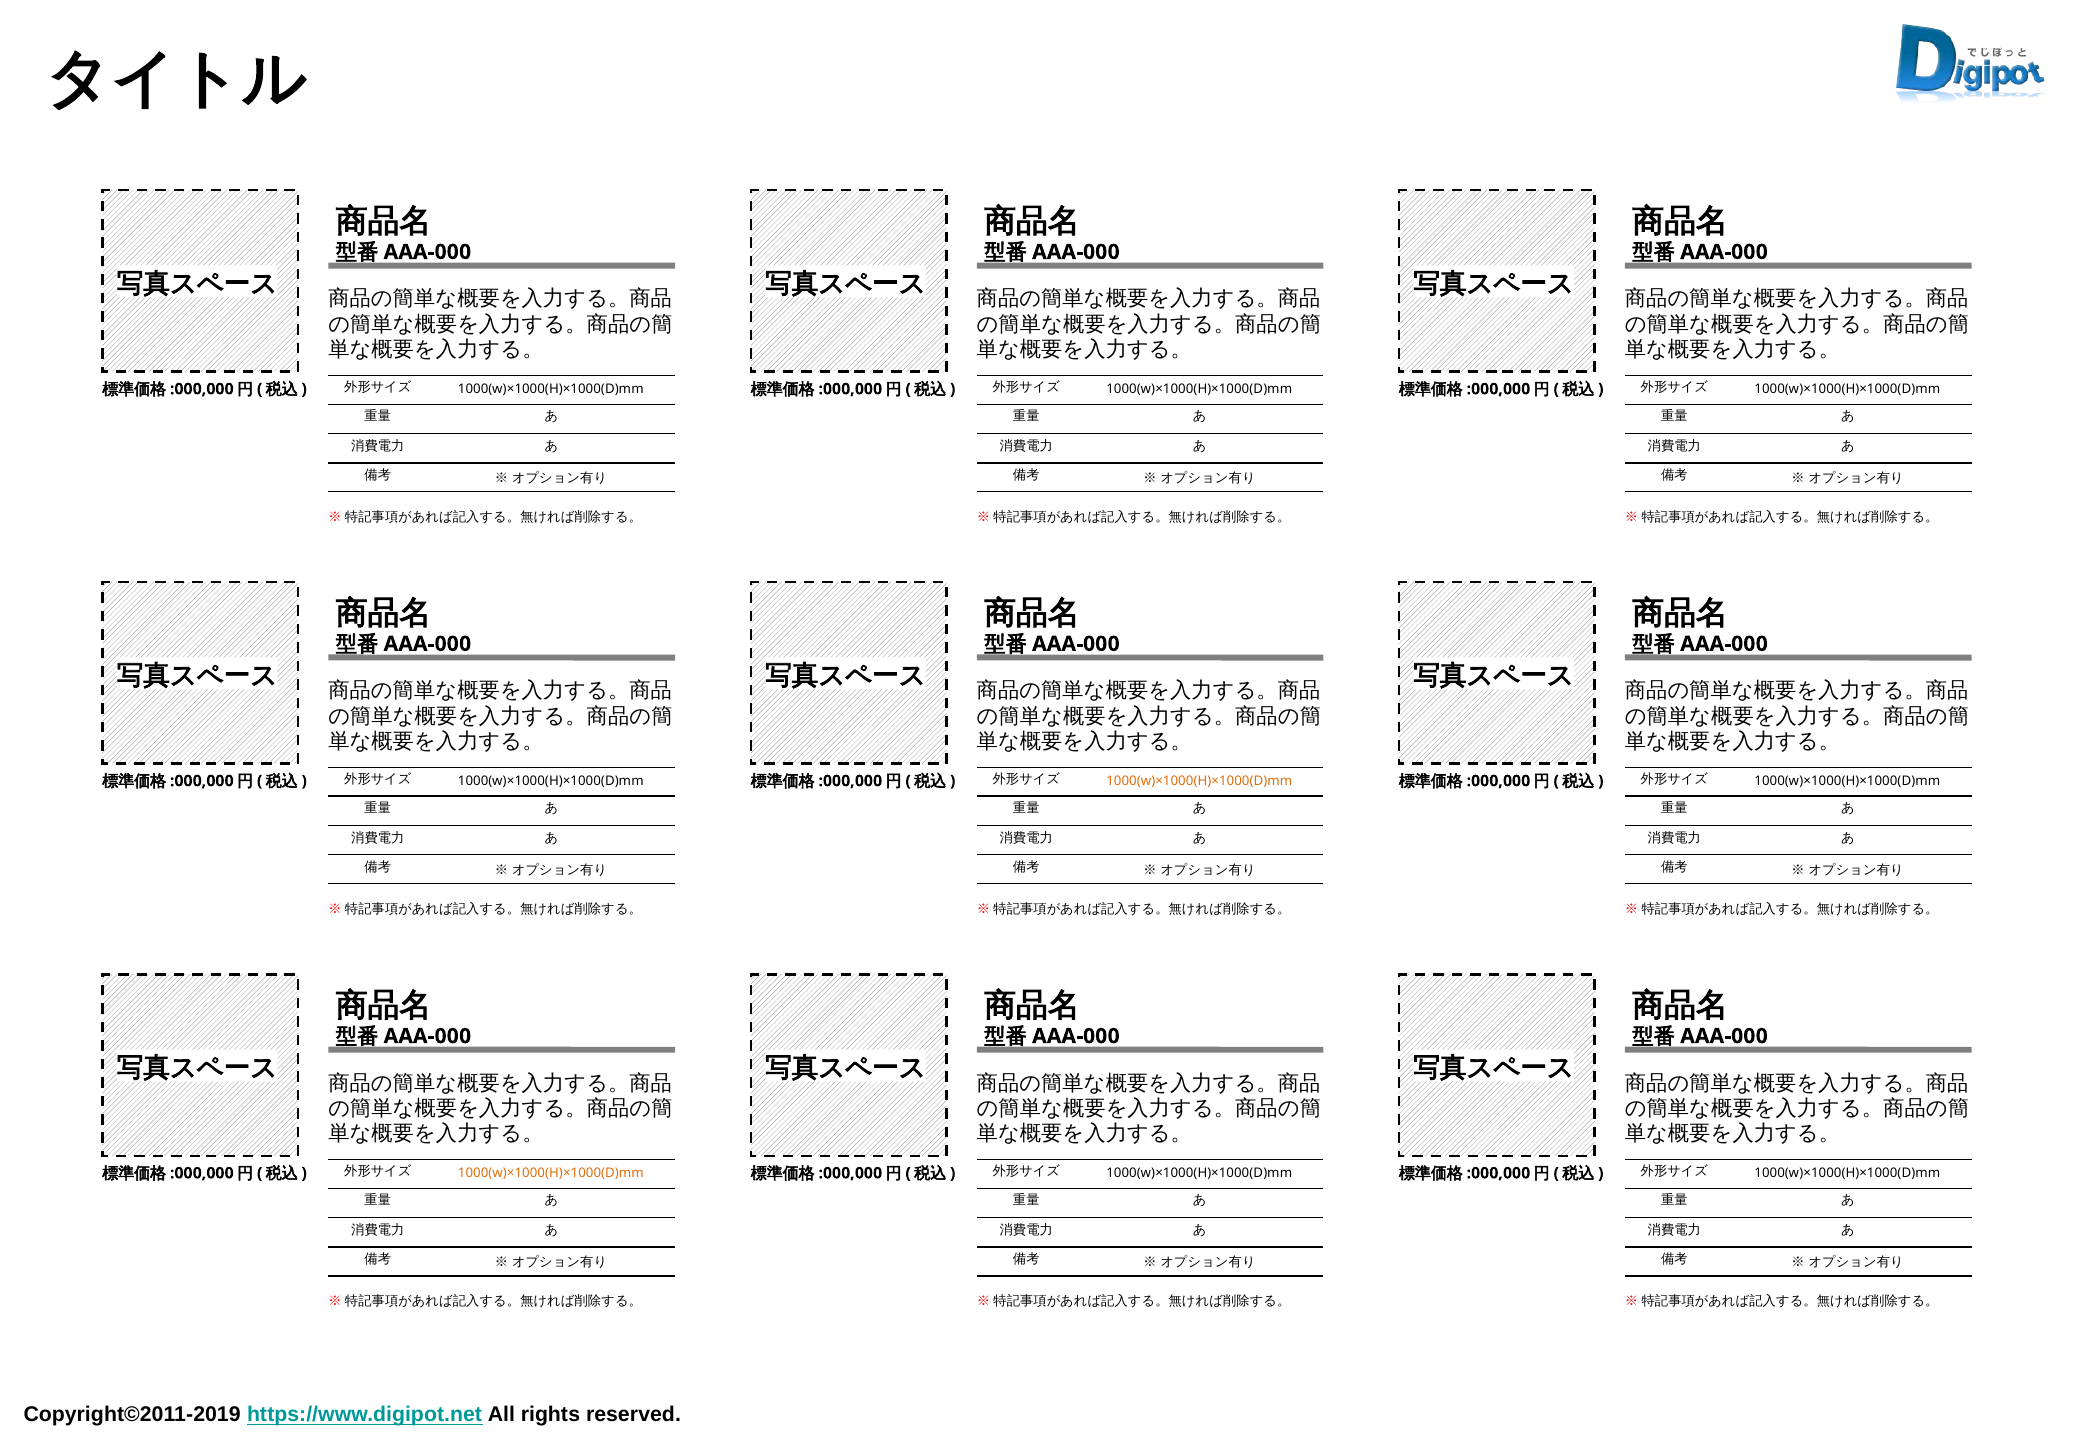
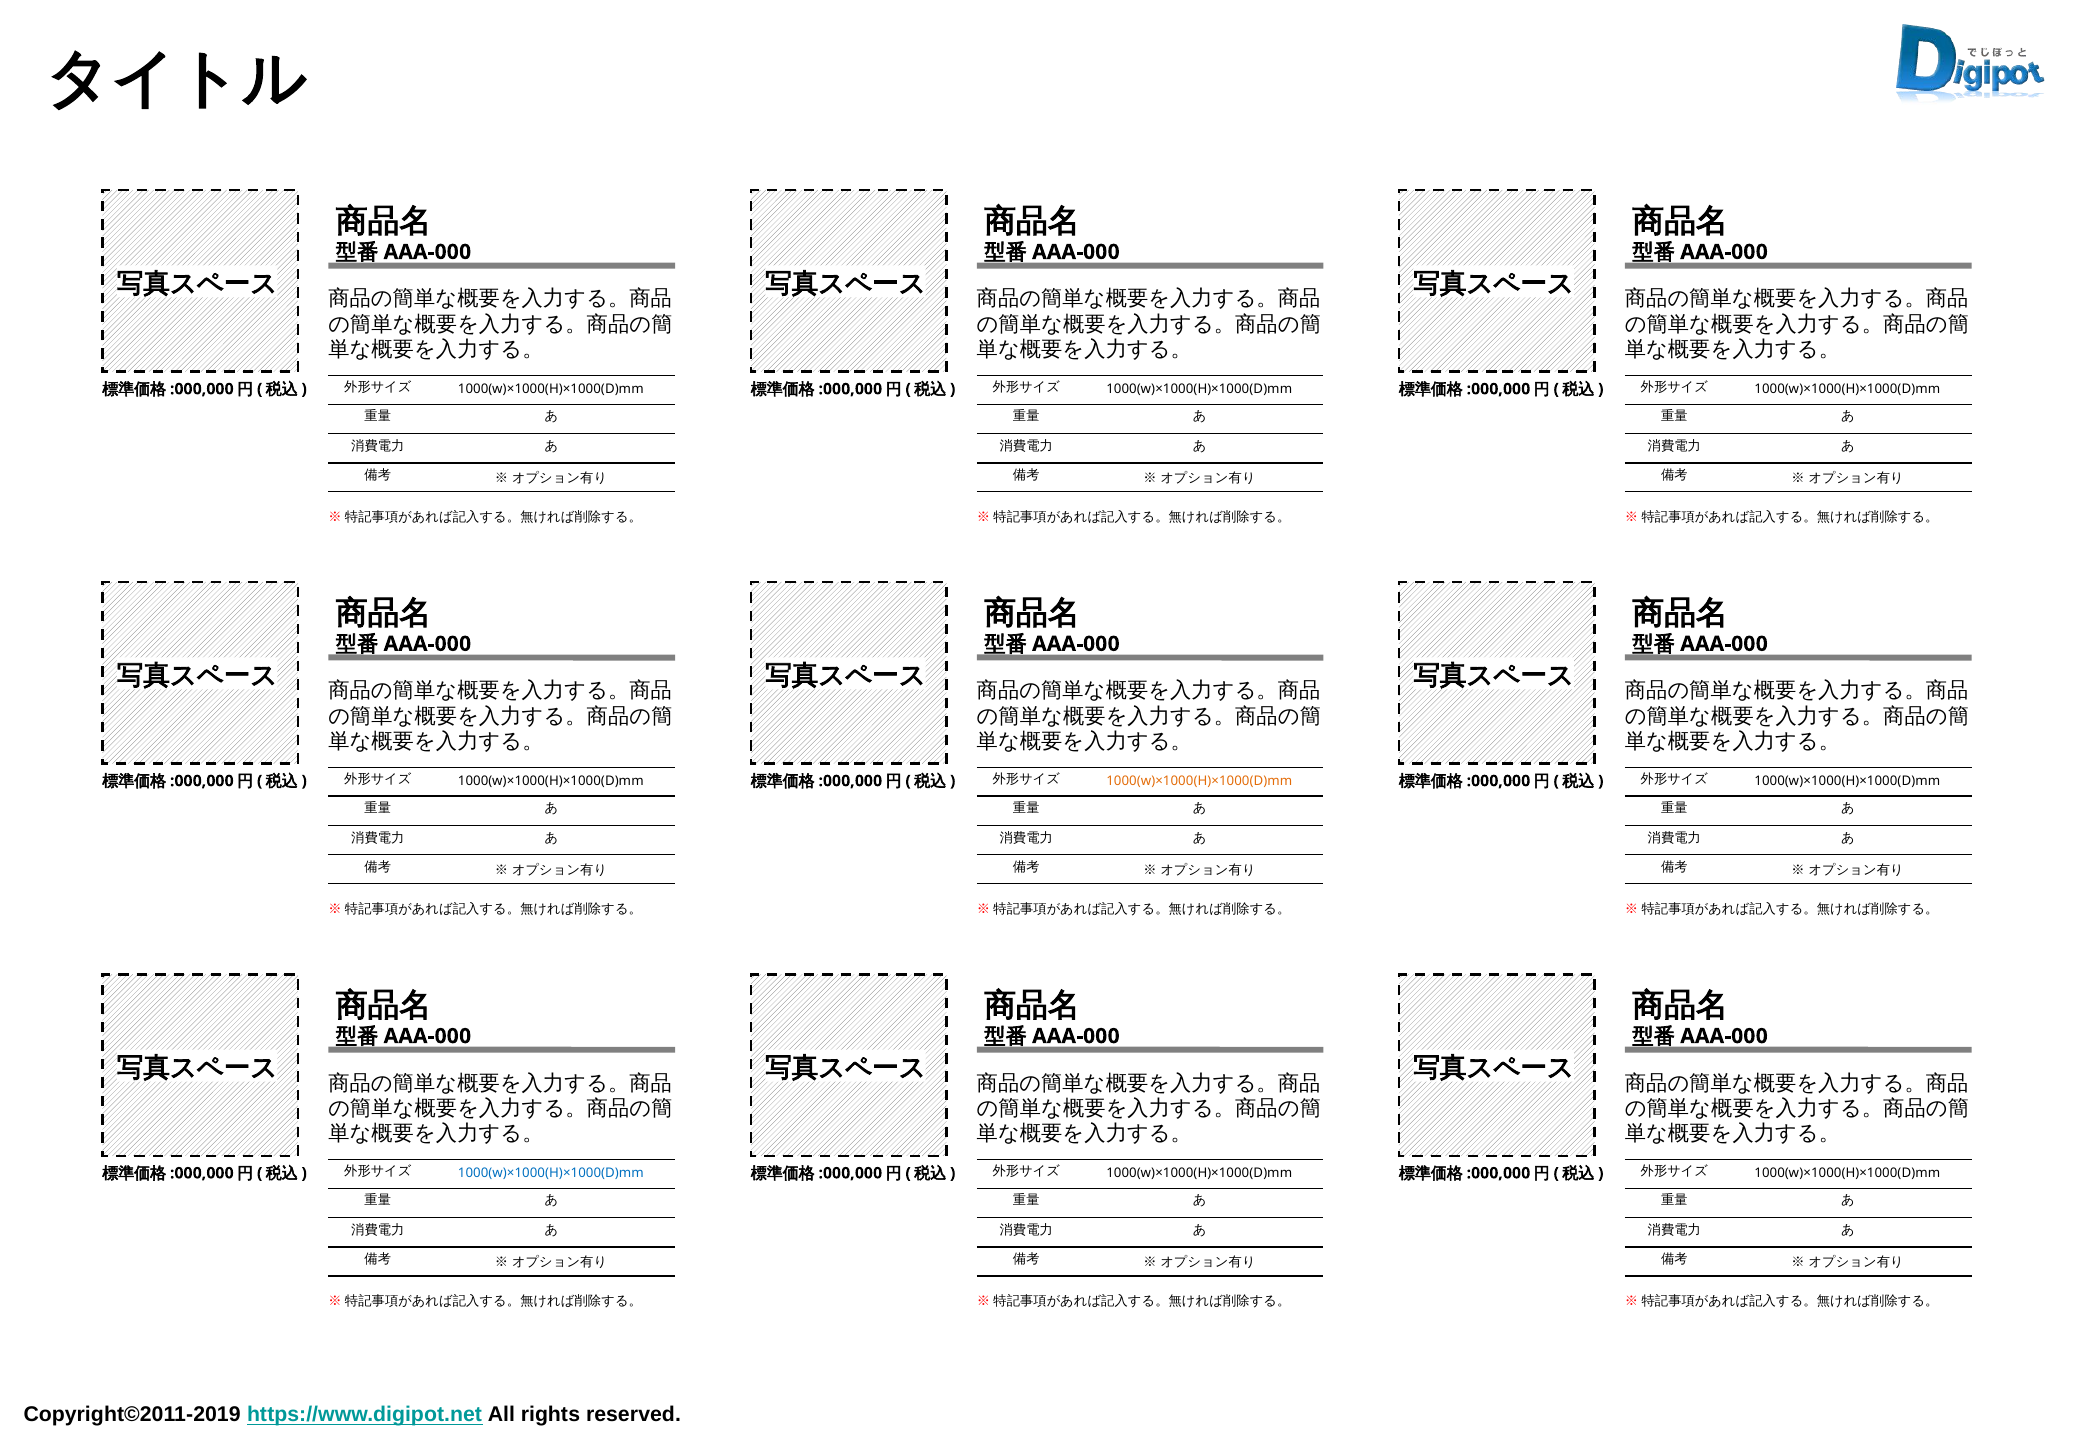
1000(w)×1000(H)×1000(D)mm at (551, 1173) colour: orange -> blue
